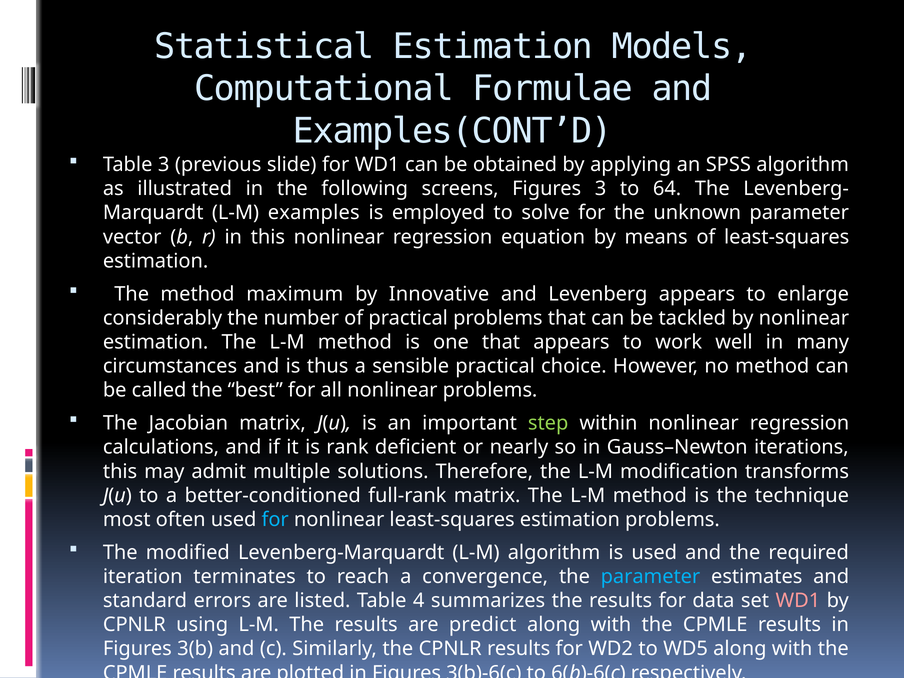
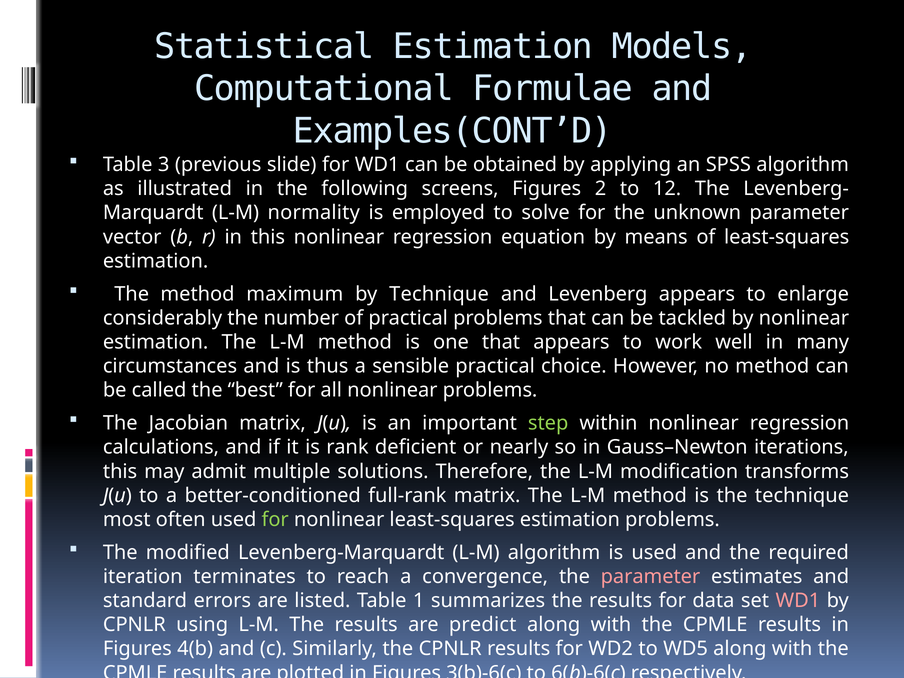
Figures 3: 3 -> 2
64: 64 -> 12
examples: examples -> normality
by Innovative: Innovative -> Technique
for at (275, 520) colour: light blue -> light green
parameter at (650, 577) colour: light blue -> pink
4: 4 -> 1
3(b: 3(b -> 4(b
